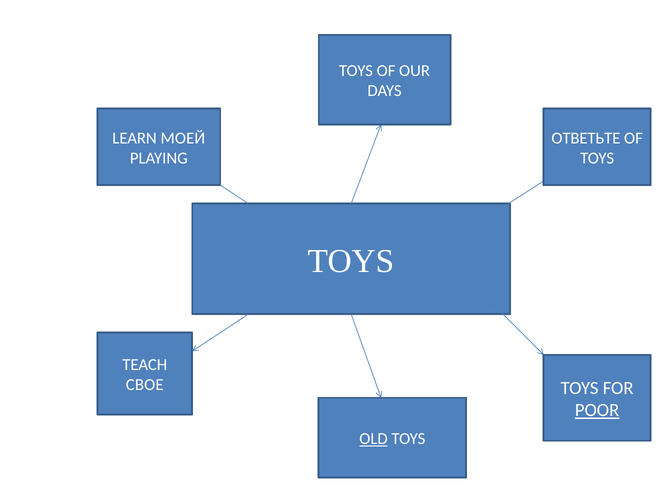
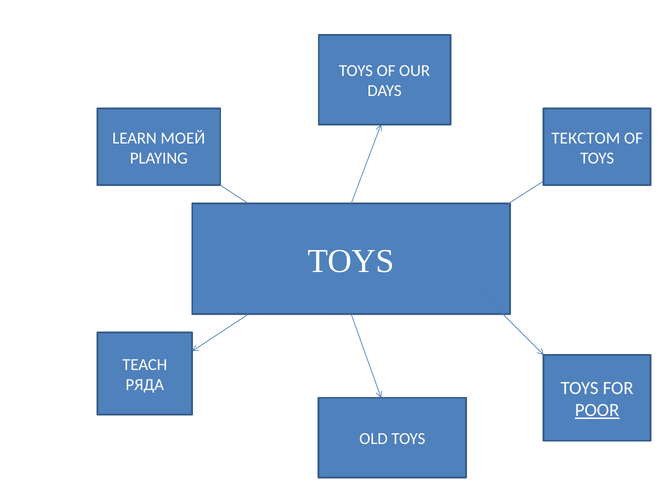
ОТВЕТЬТЕ: ОТВЕТЬТЕ -> ТЕКСТОМ
СВОЕ: СВОЕ -> РЯДА
OLD underline: present -> none
